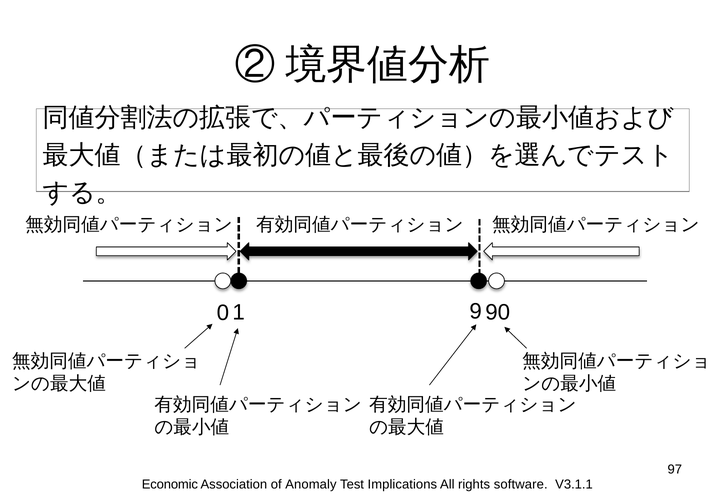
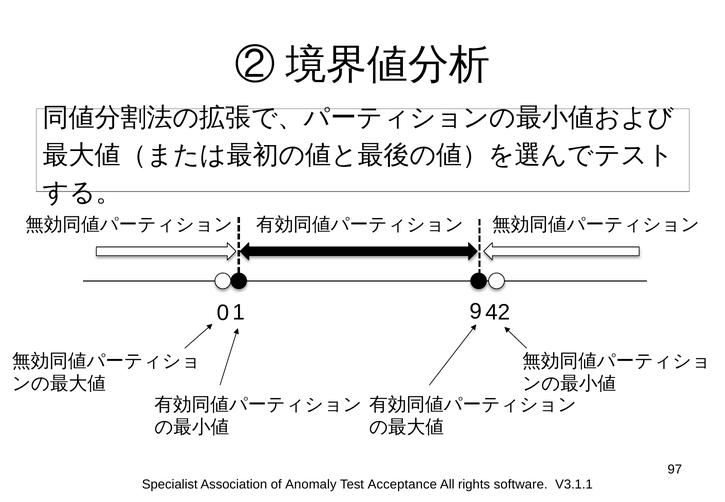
90: 90 -> 42
Economic: Economic -> Specialist
Implications: Implications -> Acceptance
